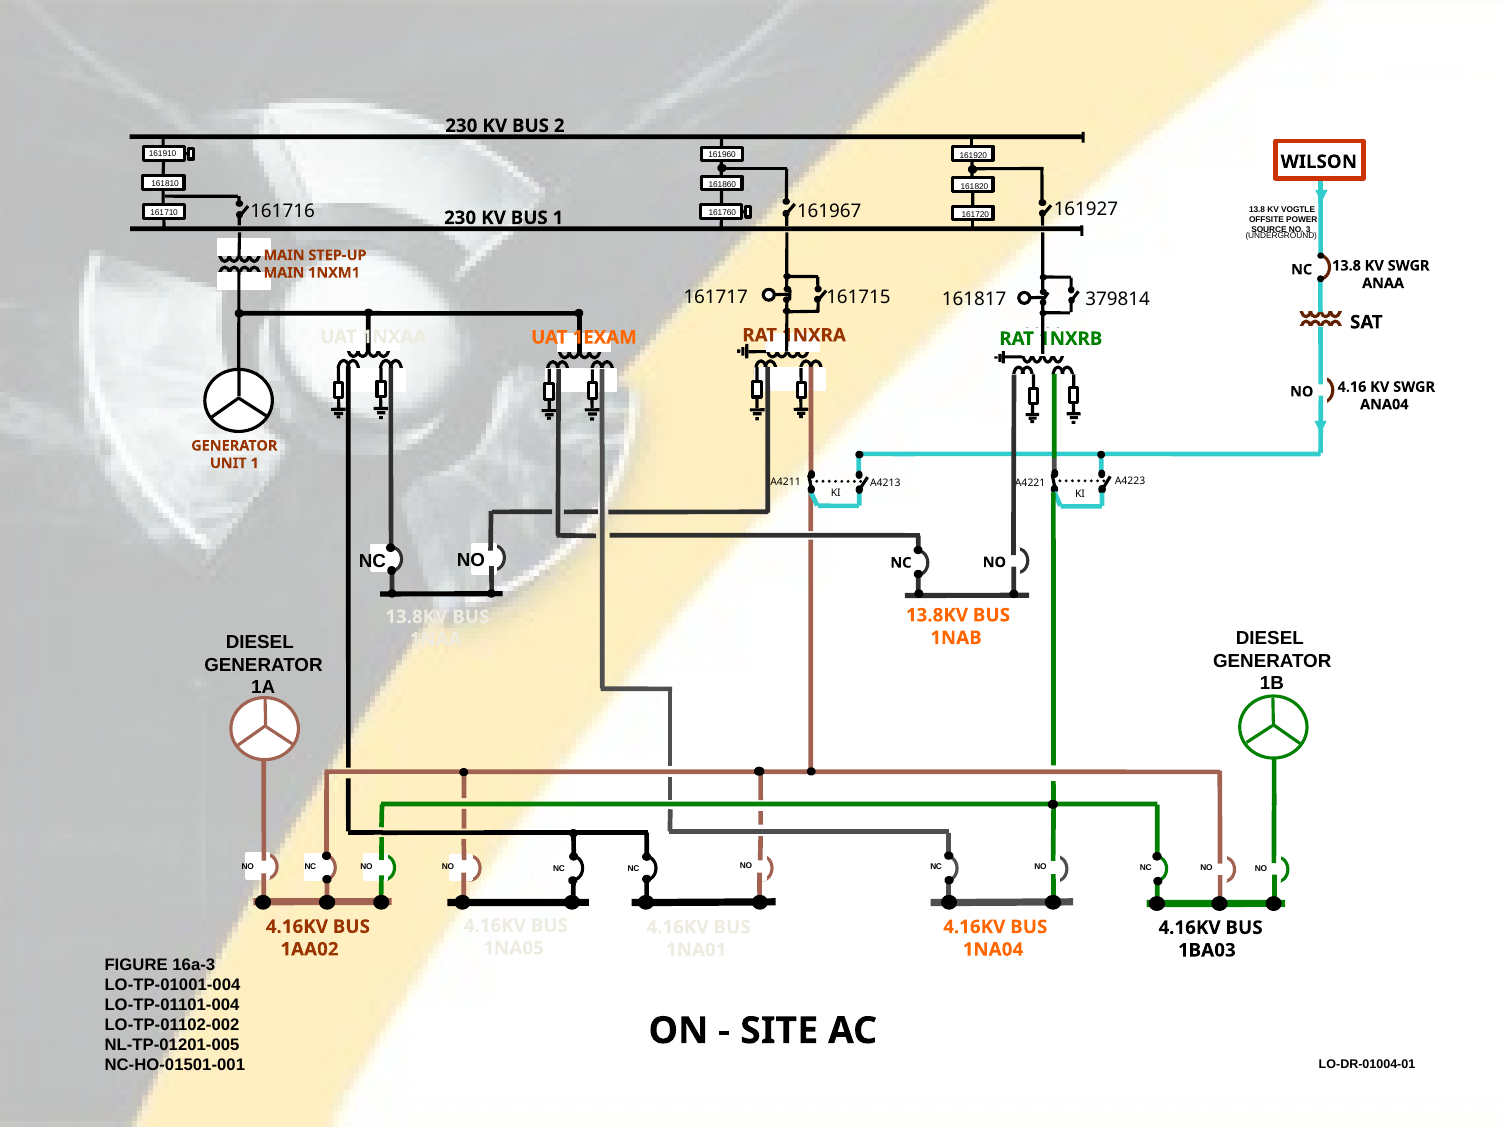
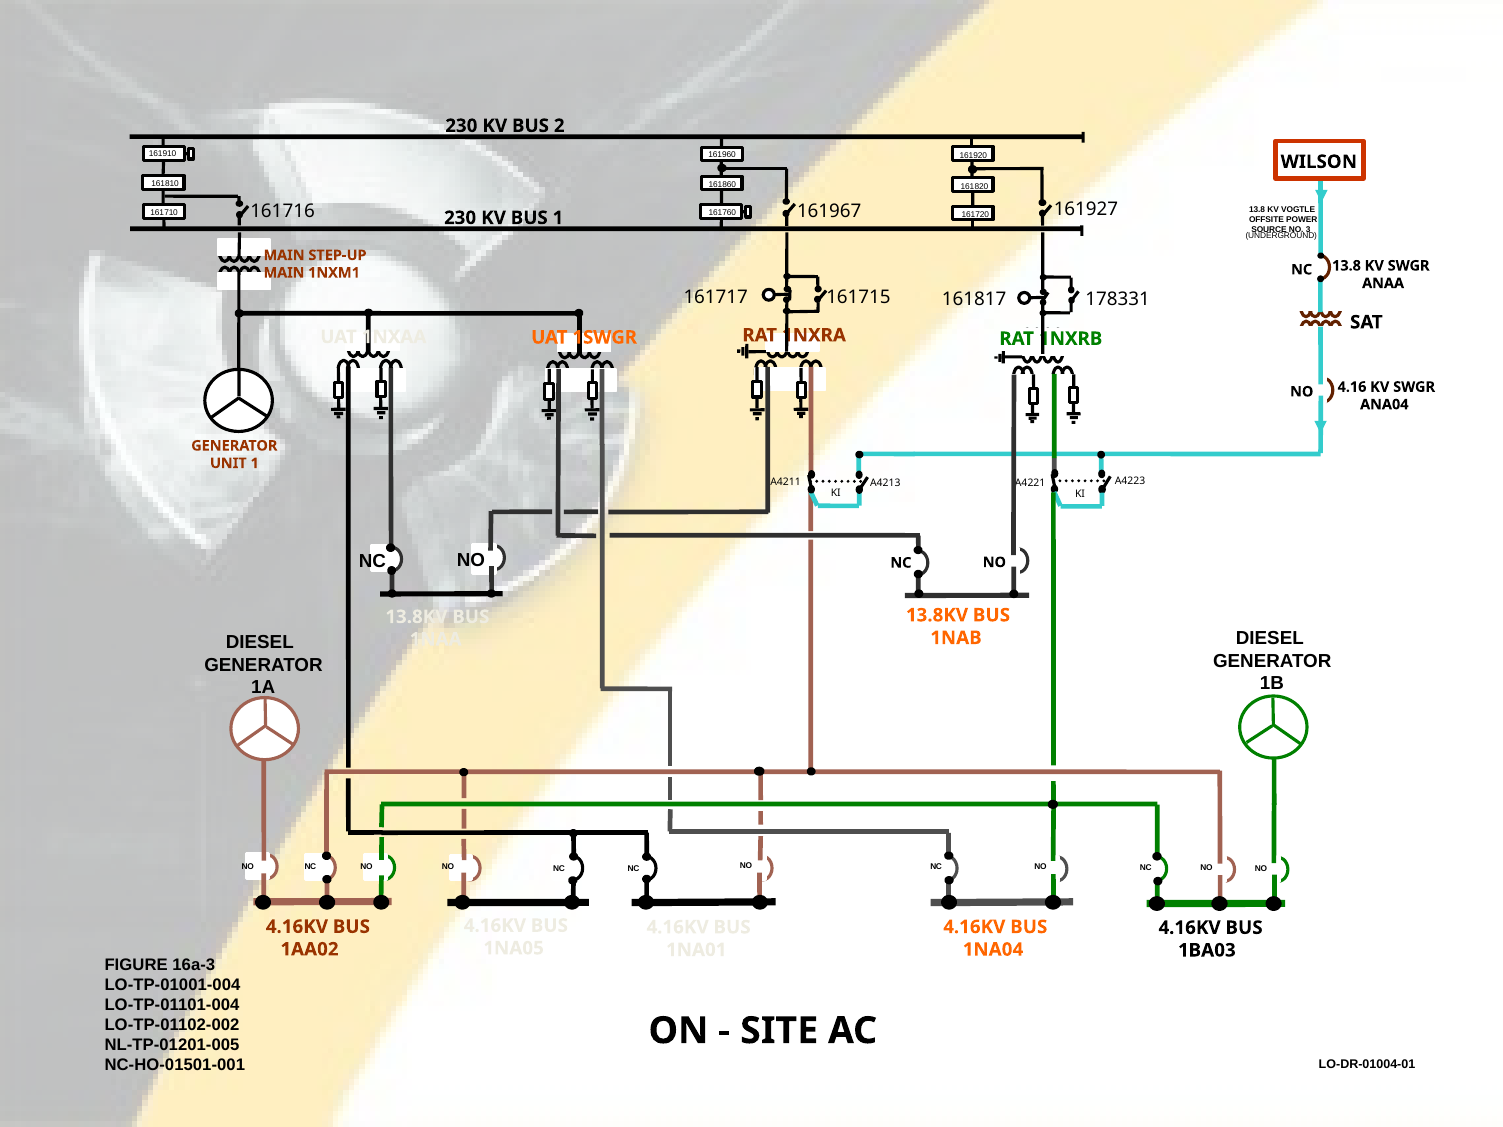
379814: 379814 -> 178331
1EXAM: 1EXAM -> 1SWGR
